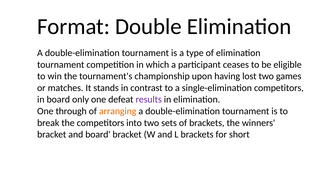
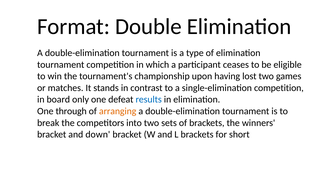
single-elimination competitors: competitors -> competition
results colour: purple -> blue
and board: board -> down
